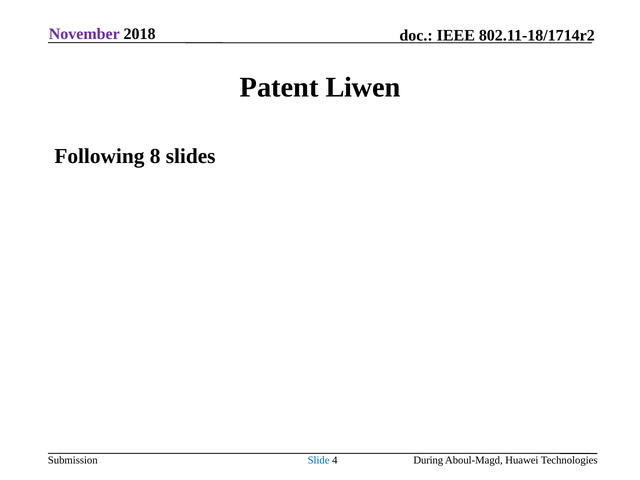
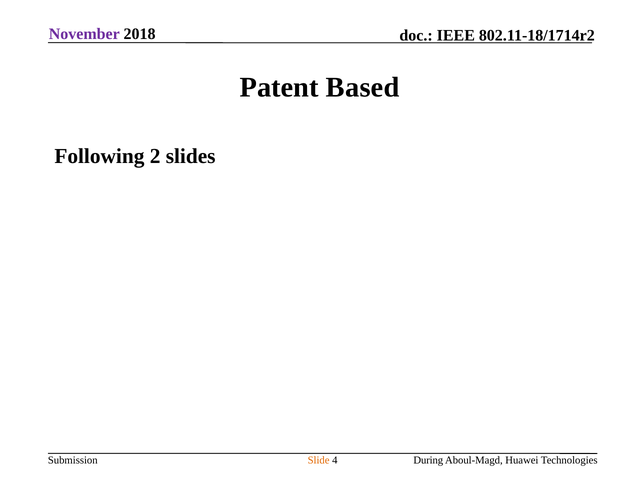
Liwen: Liwen -> Based
8: 8 -> 2
Slide colour: blue -> orange
